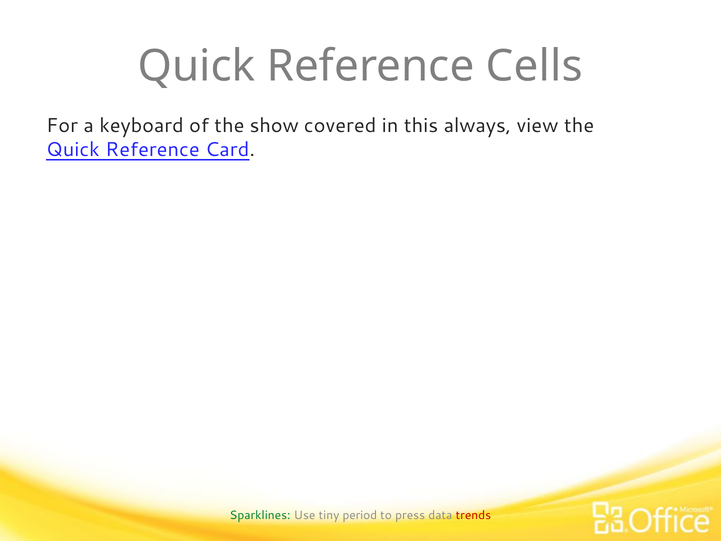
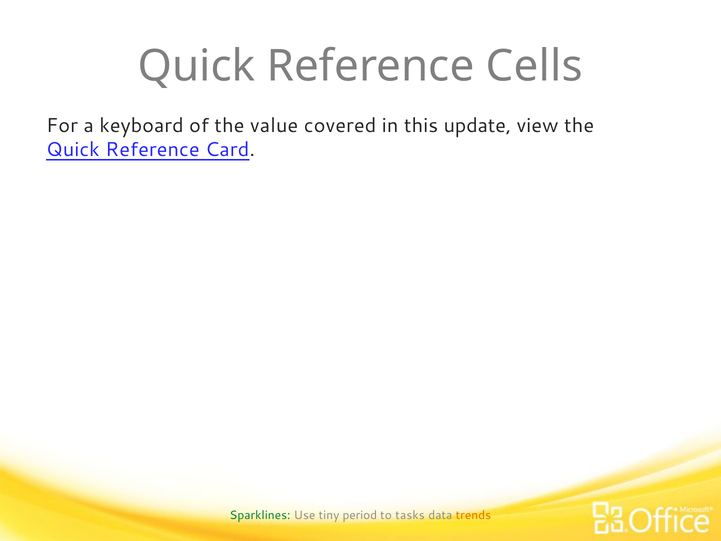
show: show -> value
always: always -> update
press: press -> tasks
trends colour: red -> orange
